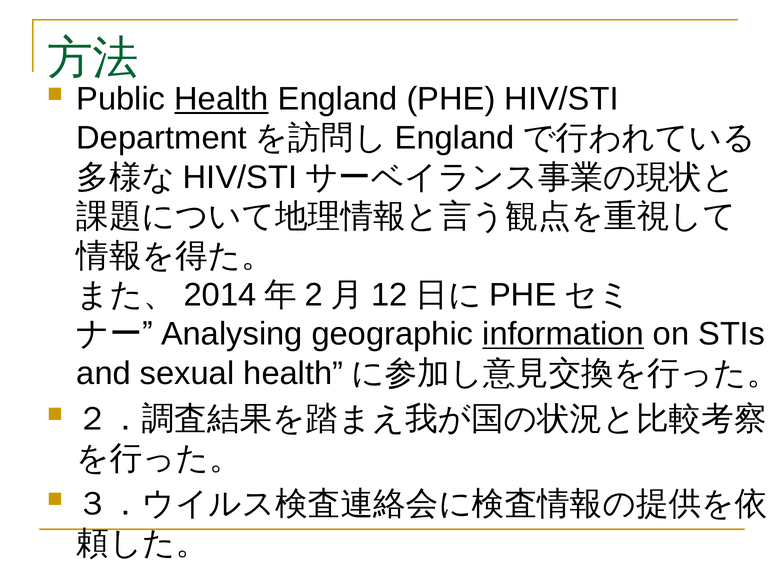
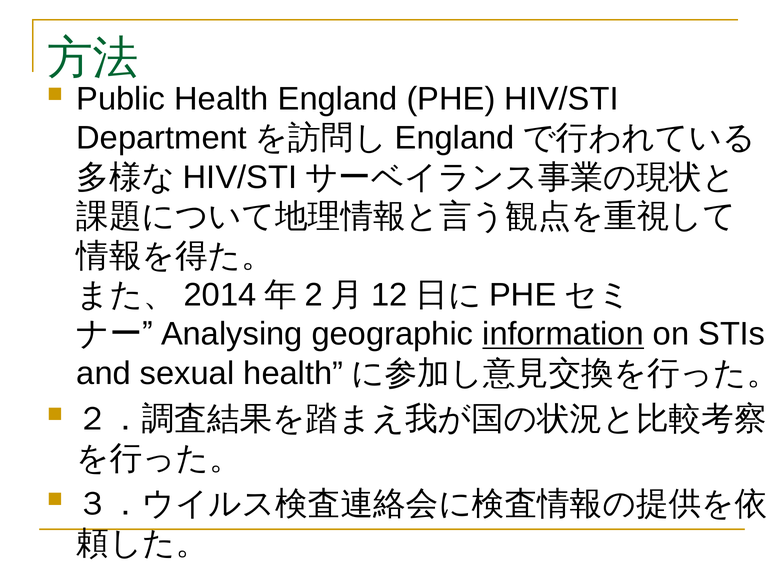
Health at (222, 99) underline: present -> none
